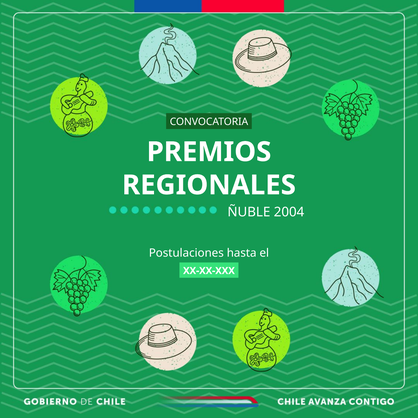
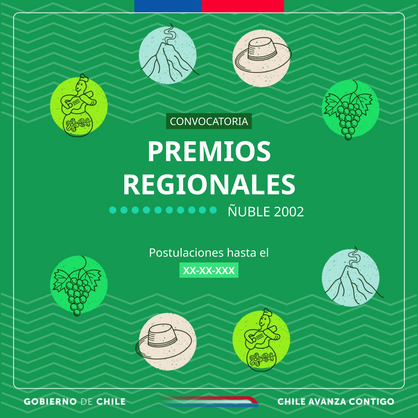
2004: 2004 -> 2002
